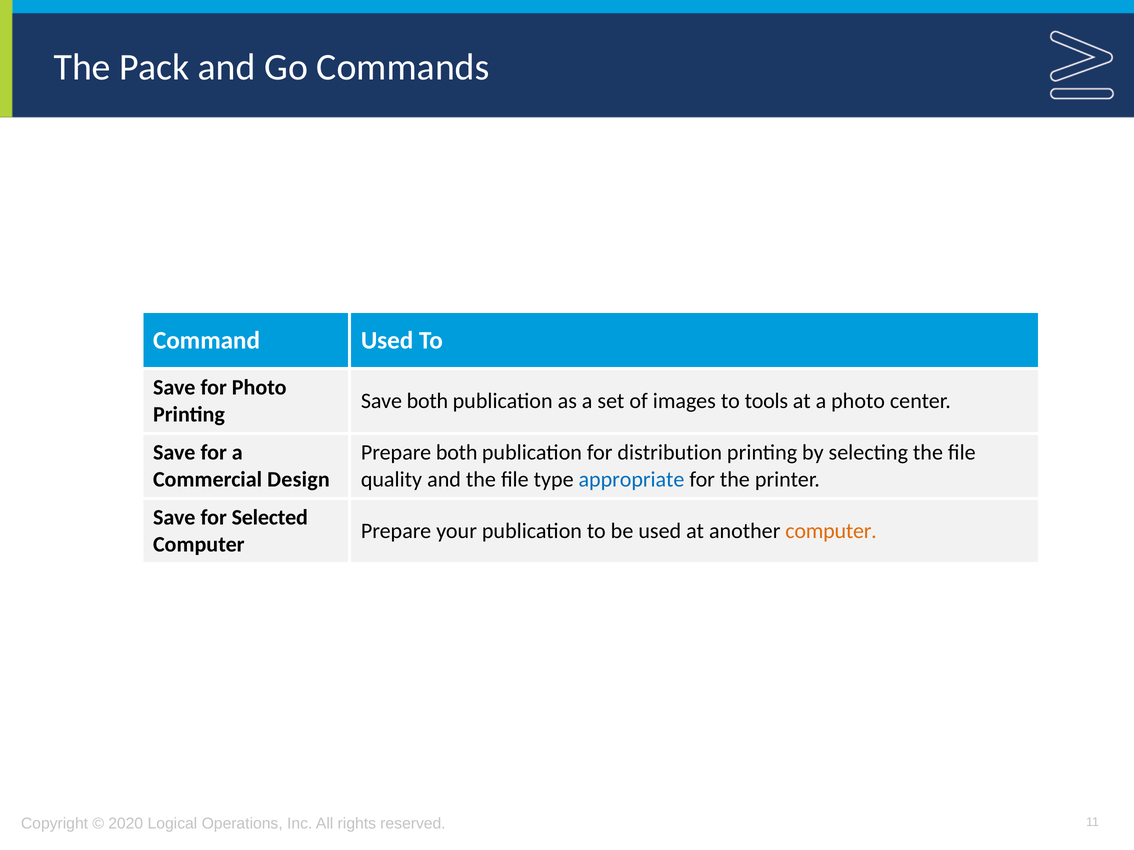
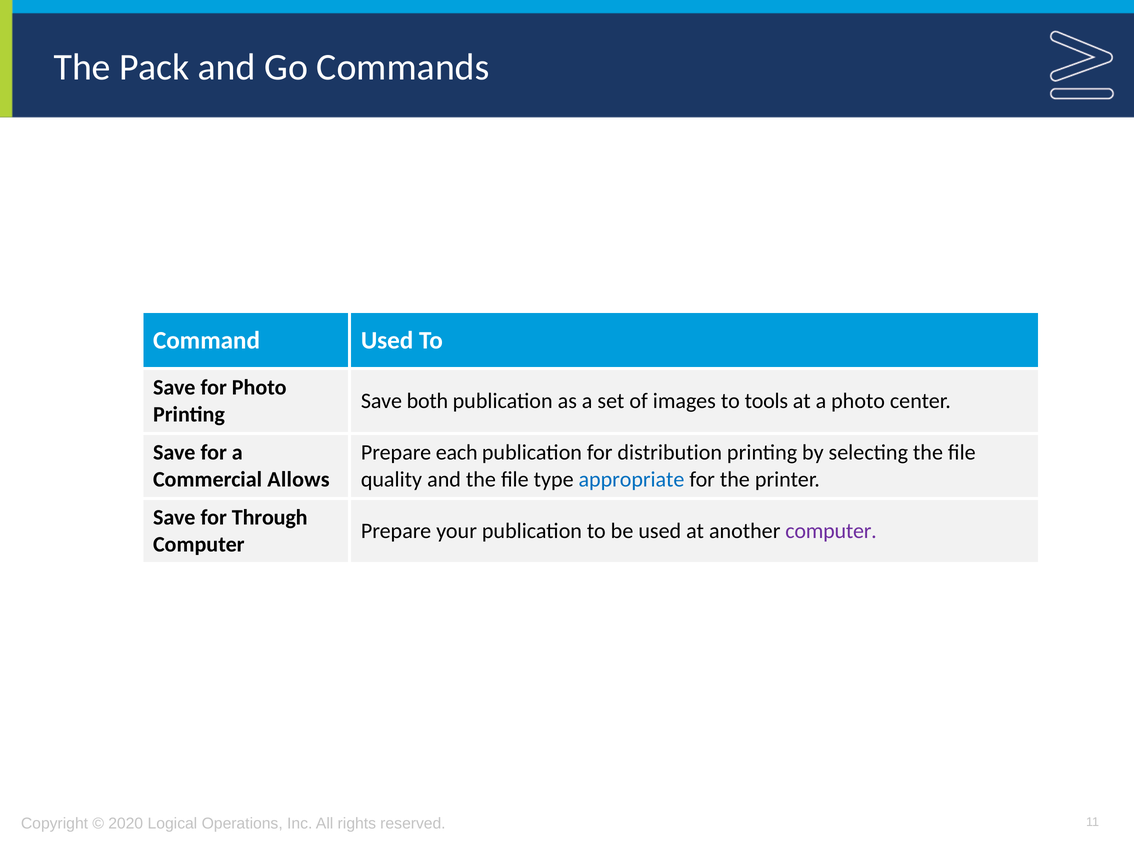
Prepare both: both -> each
Design: Design -> Allows
Selected: Selected -> Through
computer at (831, 531) colour: orange -> purple
